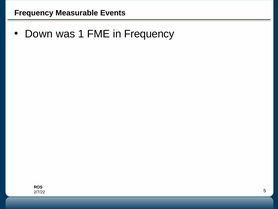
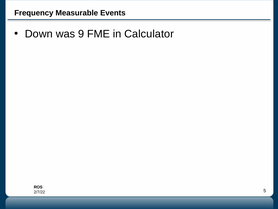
1: 1 -> 9
in Frequency: Frequency -> Calculator
